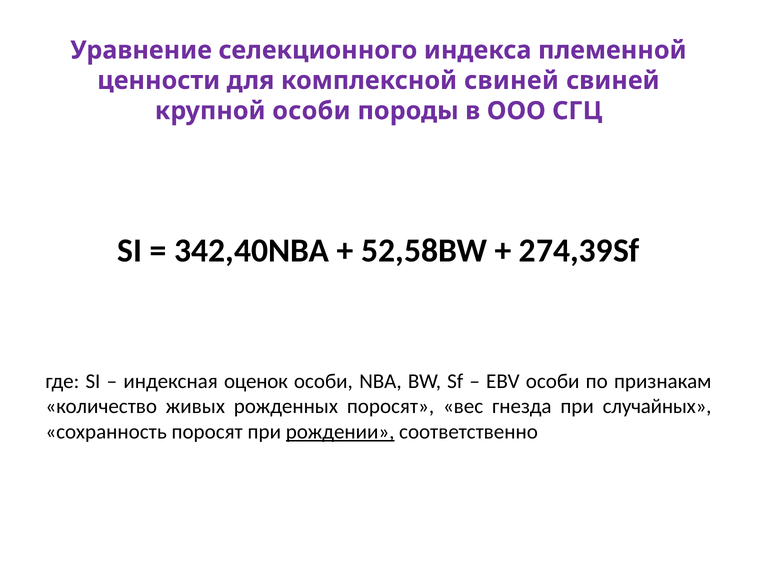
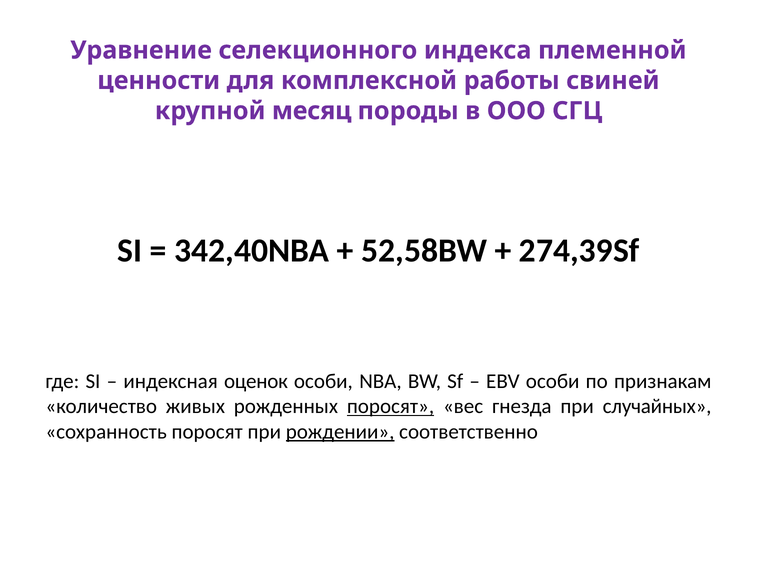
комплексной свиней: свиней -> работы
крупной особи: особи -> месяц
поросят at (391, 406) underline: none -> present
